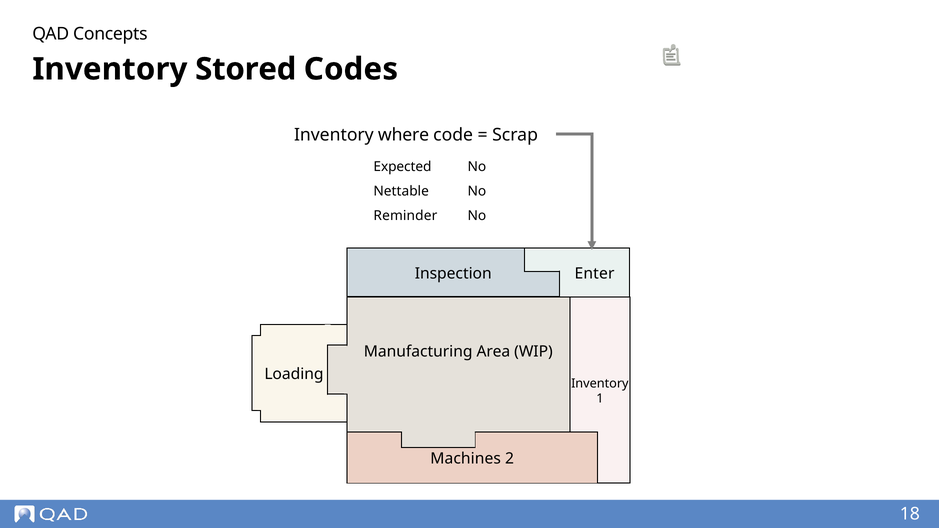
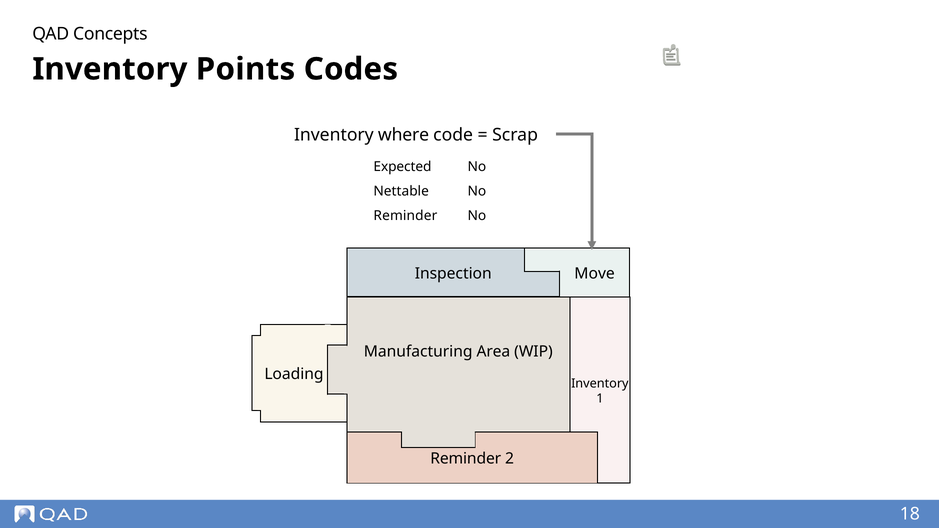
Stored: Stored -> Points
Enter: Enter -> Move
Machines at (466, 459): Machines -> Reminder
